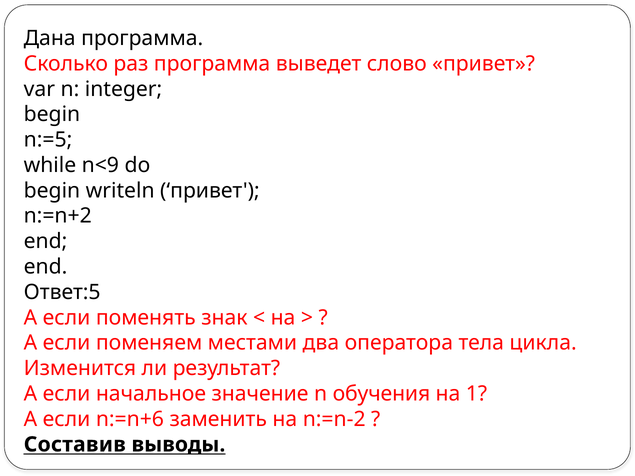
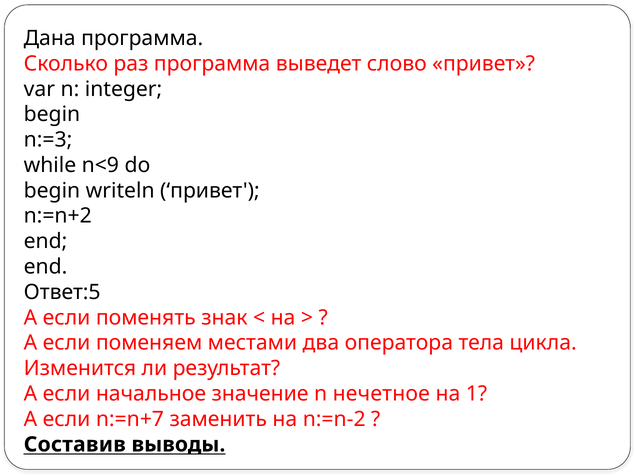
n:=5: n:=5 -> n:=3
обучения: обучения -> нечетное
n:=n+6: n:=n+6 -> n:=n+7
